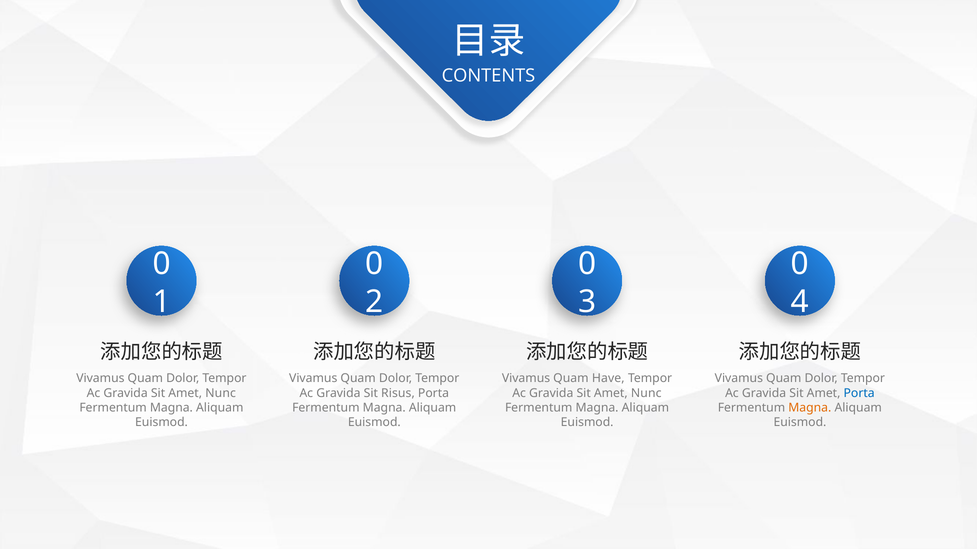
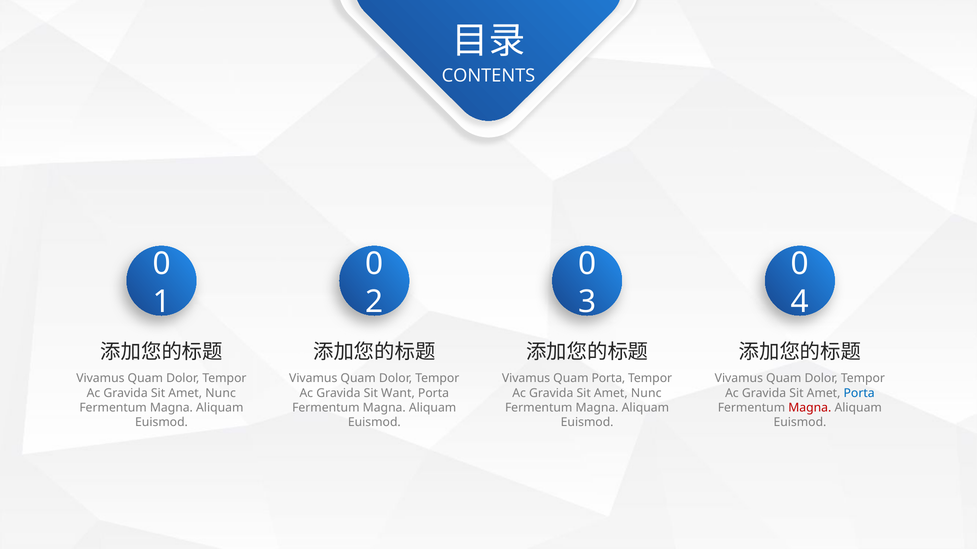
Quam Have: Have -> Porta
Risus: Risus -> Want
Magna at (810, 408) colour: orange -> red
